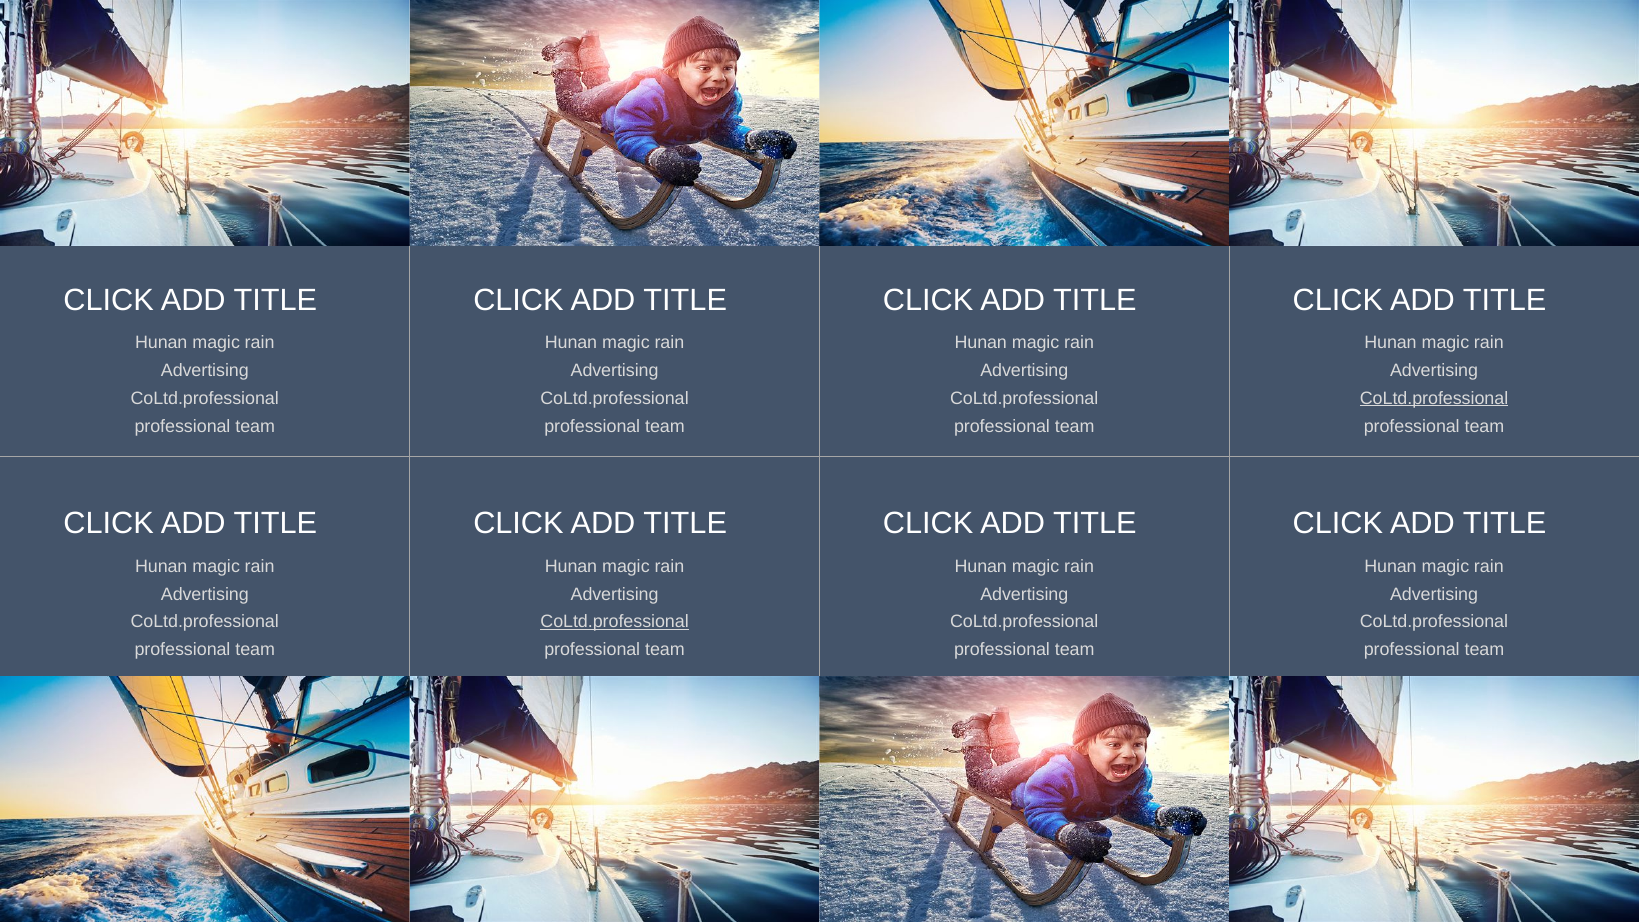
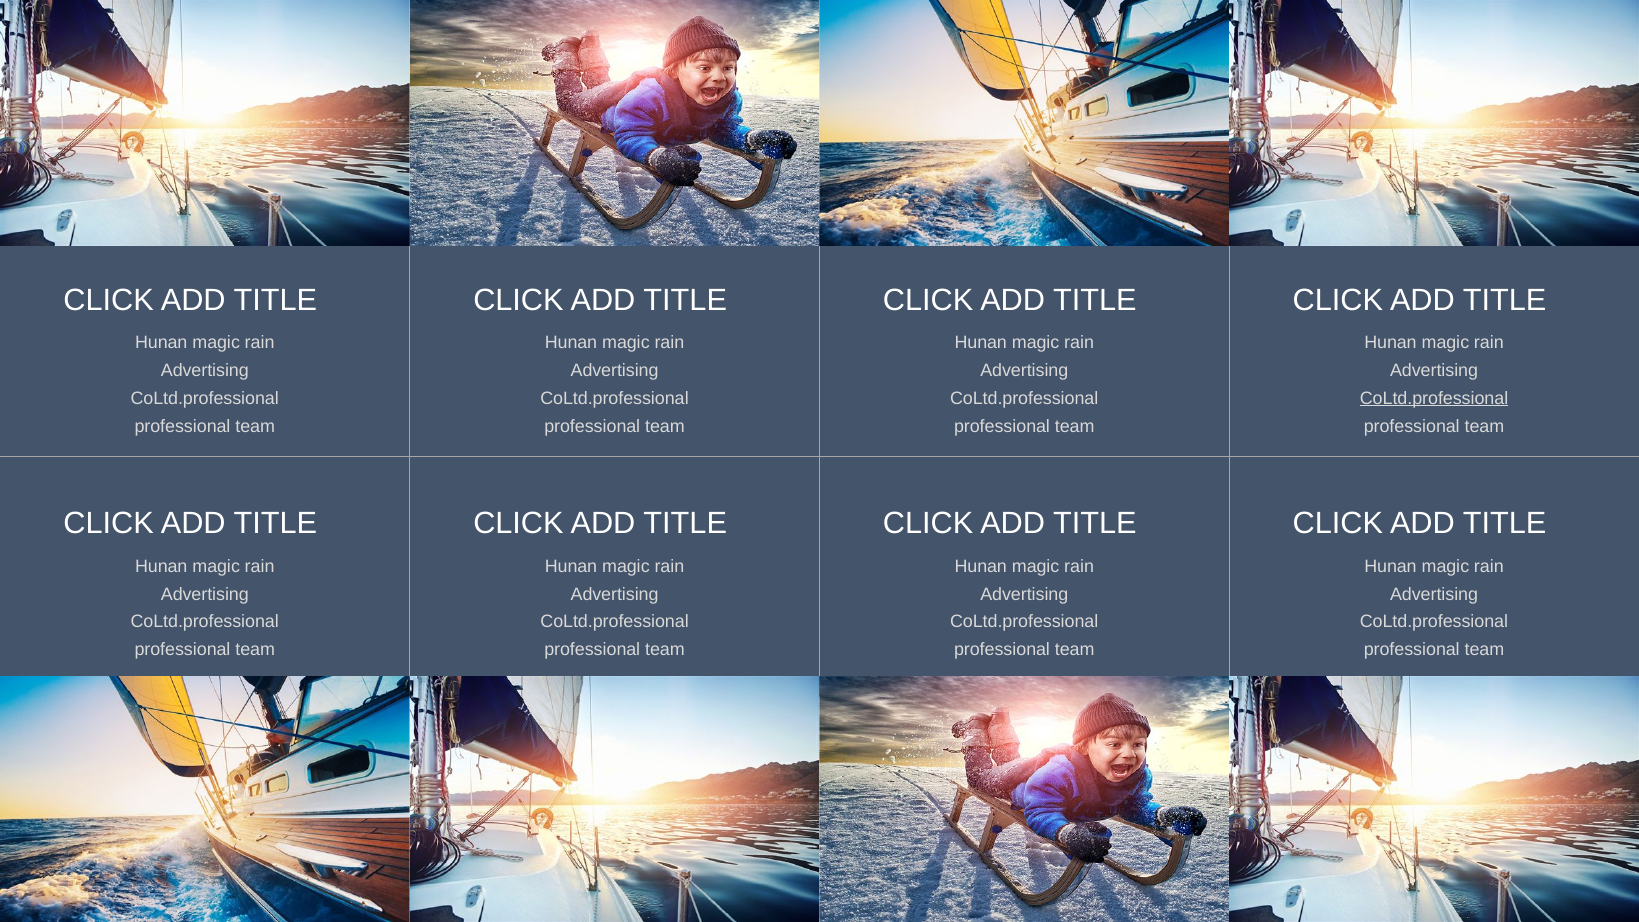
CoLtd.professional at (615, 622) underline: present -> none
